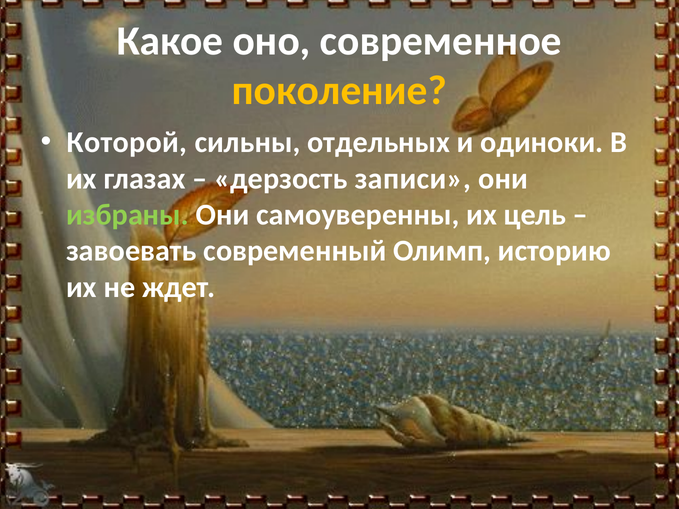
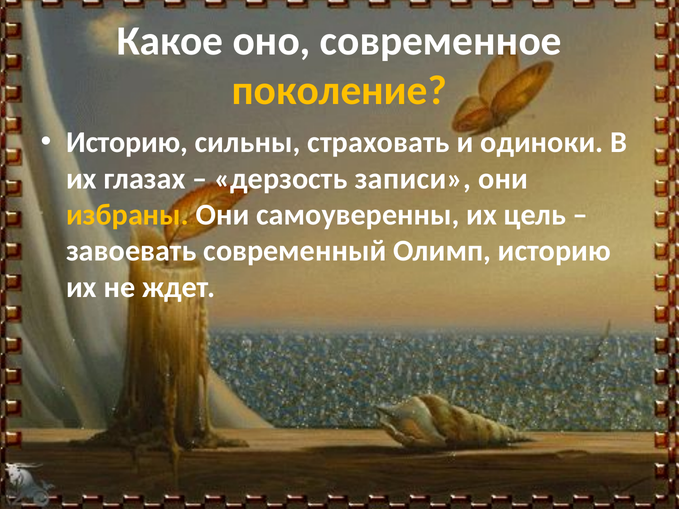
Которой at (127, 142): Которой -> Историю
отдельных: отдельных -> страховать
избраны colour: light green -> yellow
